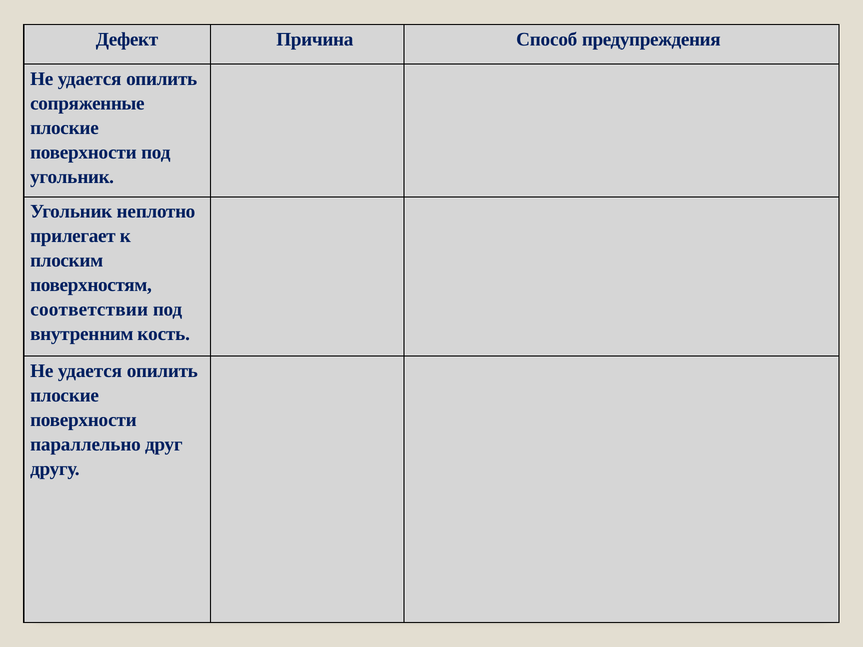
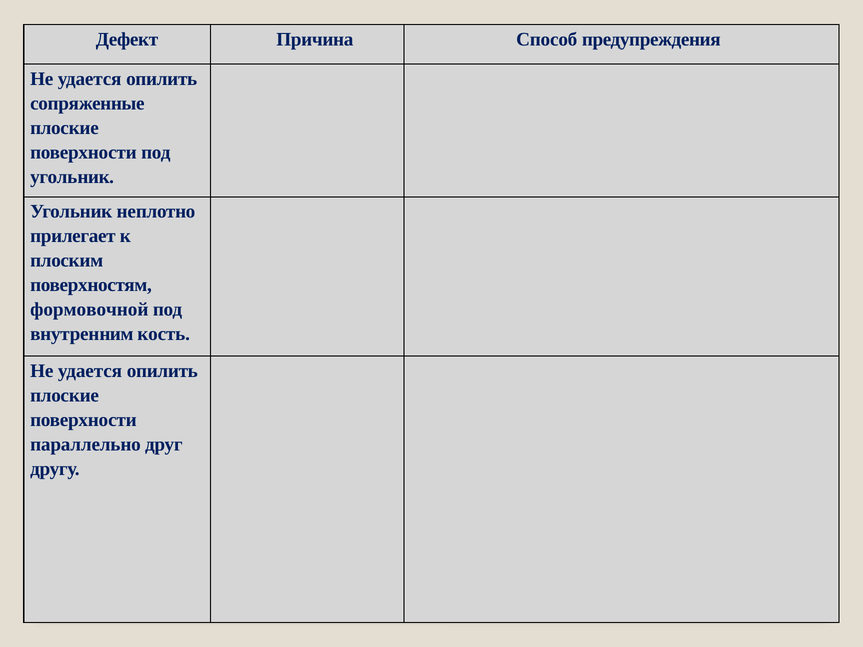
соответствии: соответствии -> формовочной
